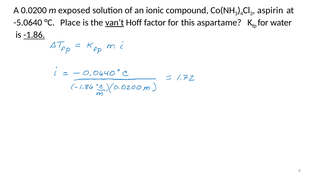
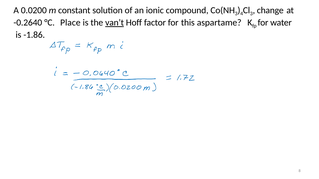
exposed: exposed -> constant
aspirin: aspirin -> change
-5.0640: -5.0640 -> -0.2640
-1.86 underline: present -> none
